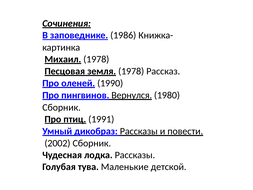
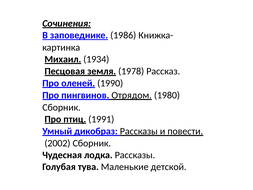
Михаил 1978: 1978 -> 1934
Вернулся: Вернулся -> Отрядом
